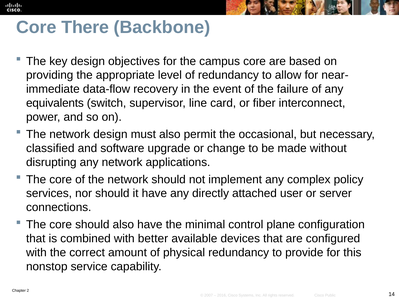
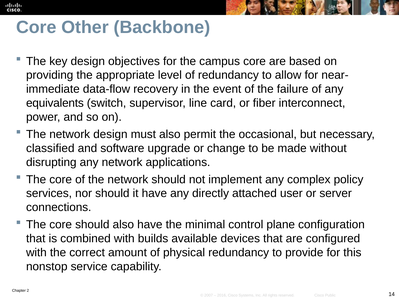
There: There -> Other
better: better -> builds
